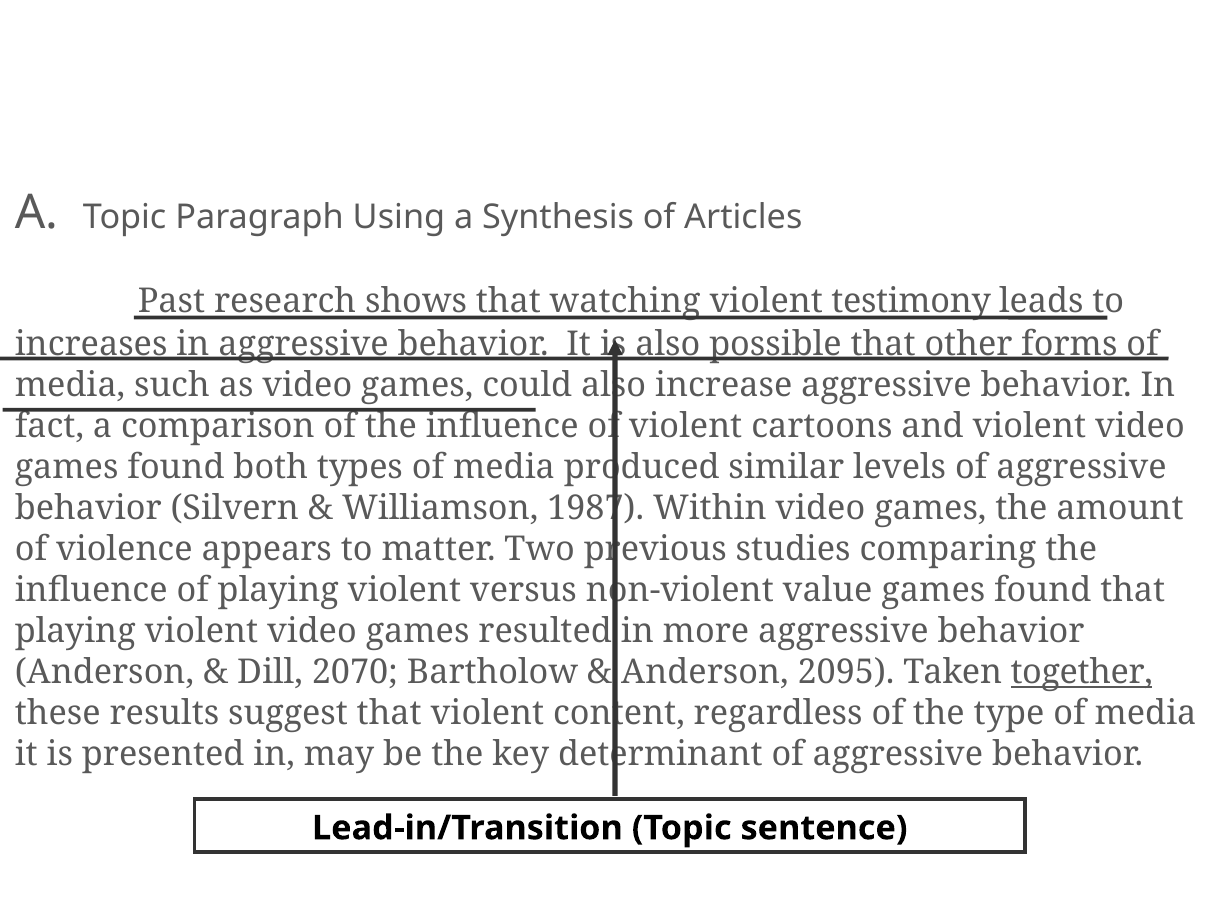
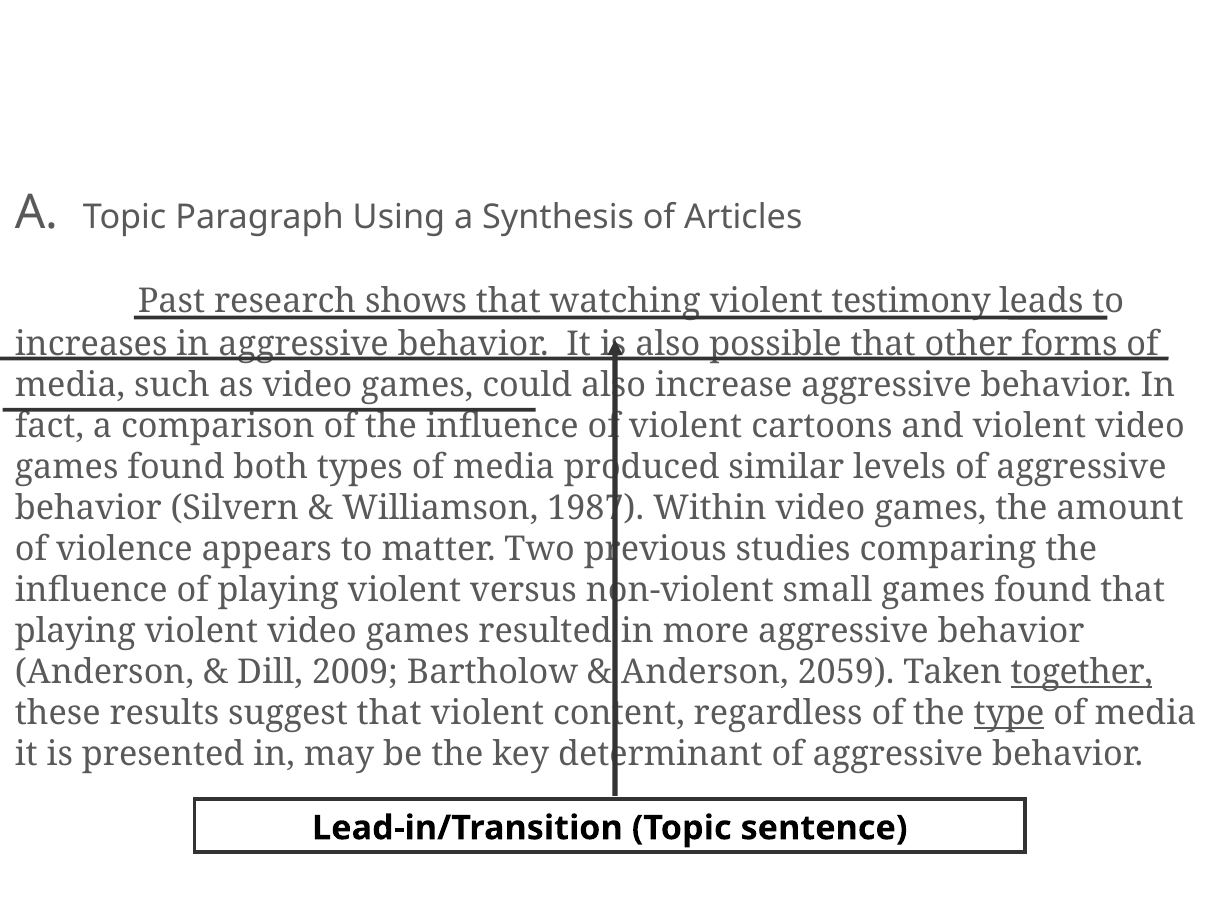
value: value -> small
2070: 2070 -> 2009
2095: 2095 -> 2059
type underline: none -> present
